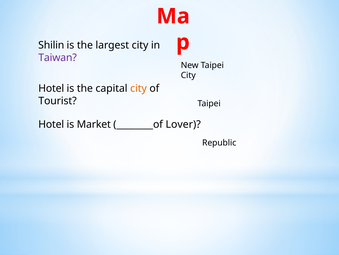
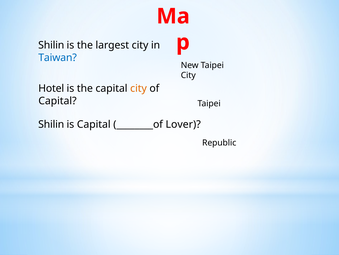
Taiwan colour: purple -> blue
Tourist at (58, 101): Tourist -> Capital
Hotel at (51, 124): Hotel -> Shilin
is Market: Market -> Capital
